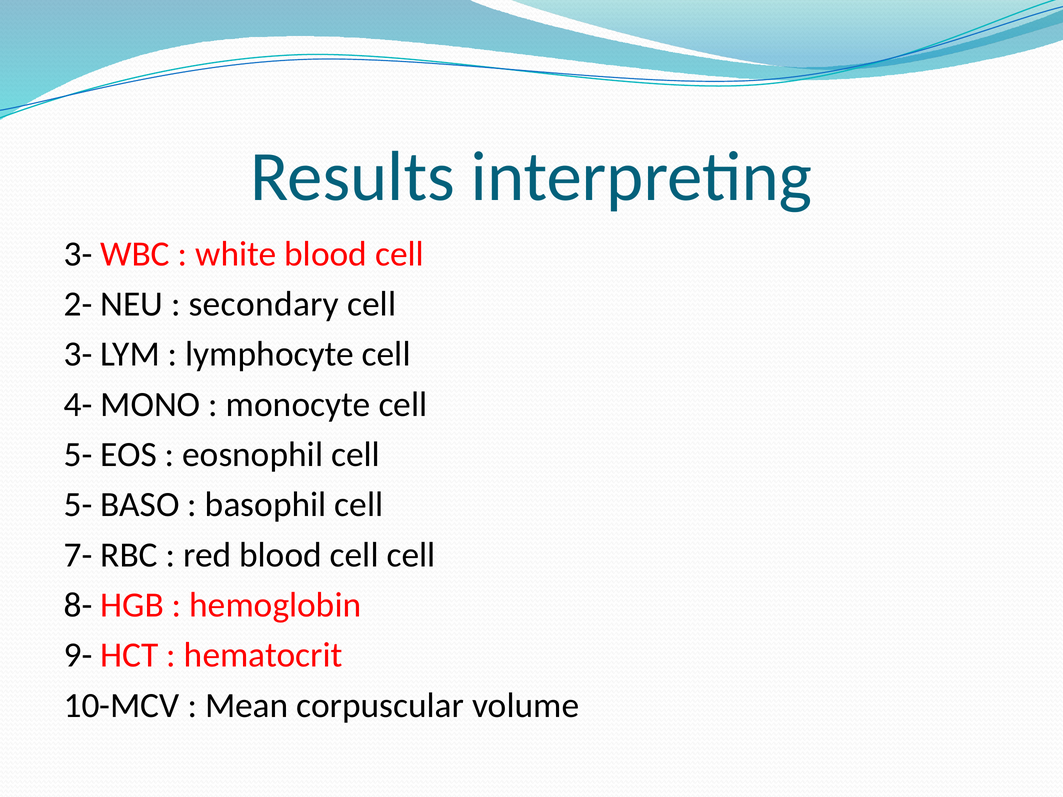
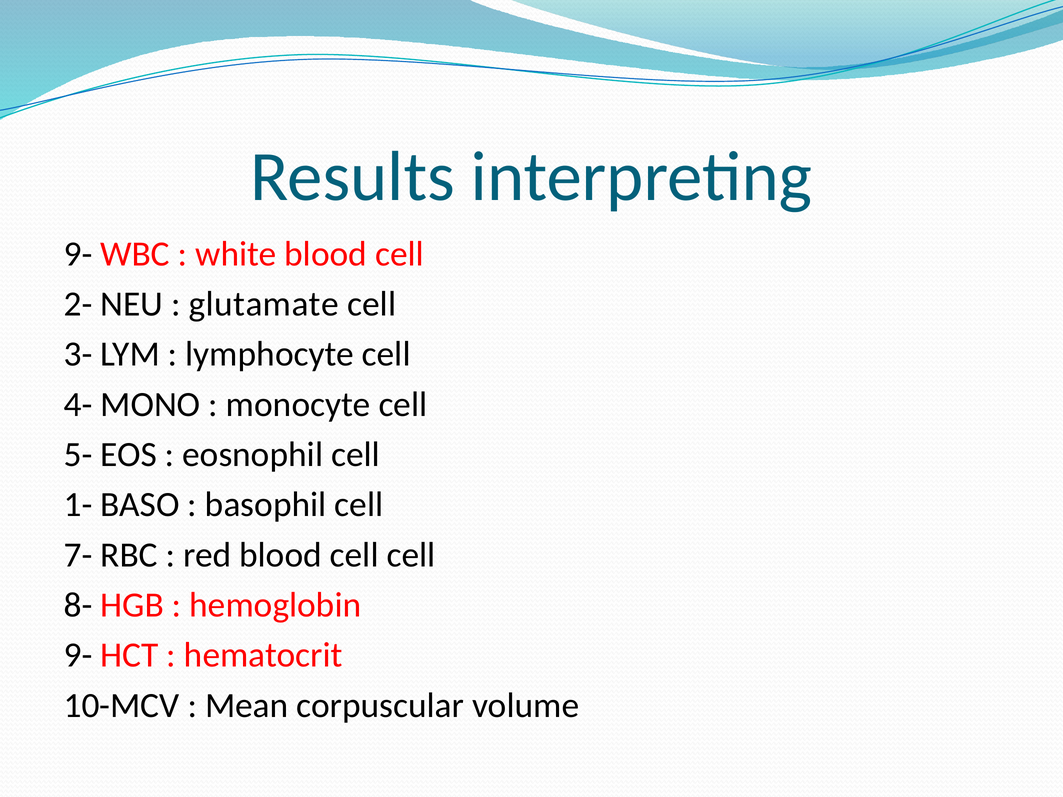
3- at (78, 254): 3- -> 9-
secondary: secondary -> glutamate
5- at (78, 505): 5- -> 1-
